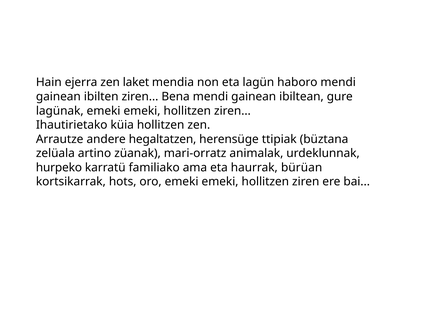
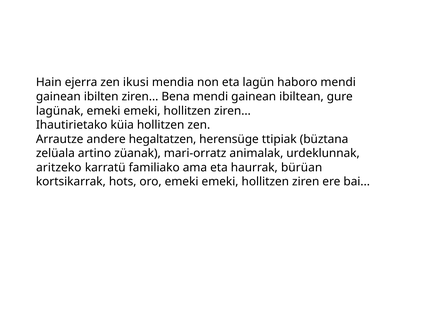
laket: laket -> ikusi
hurpeko: hurpeko -> aritzeko
